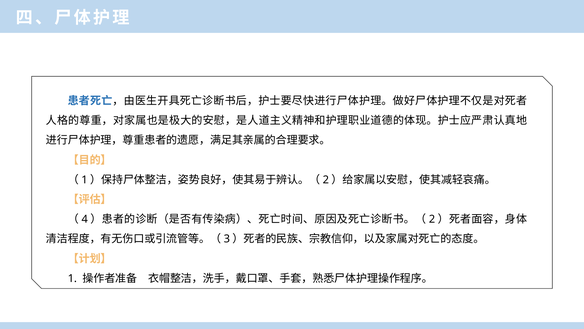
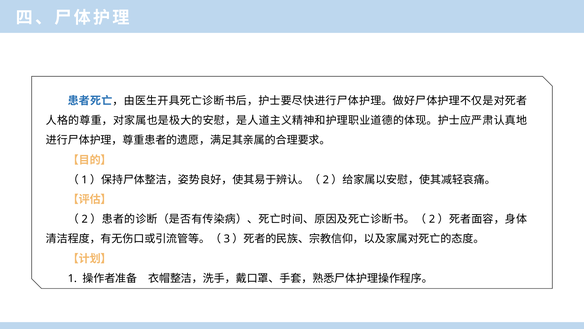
4 at (85, 219): 4 -> 2
